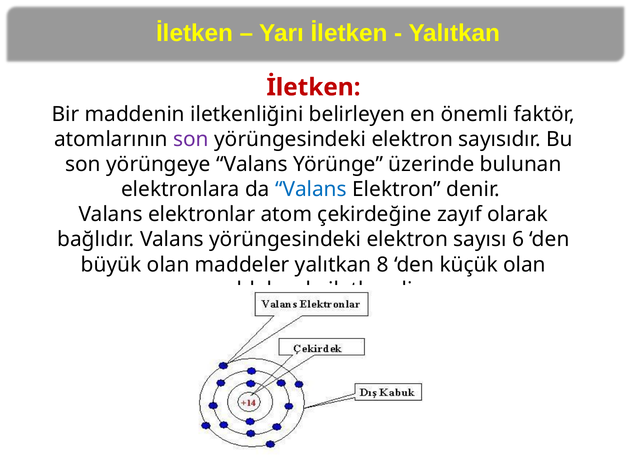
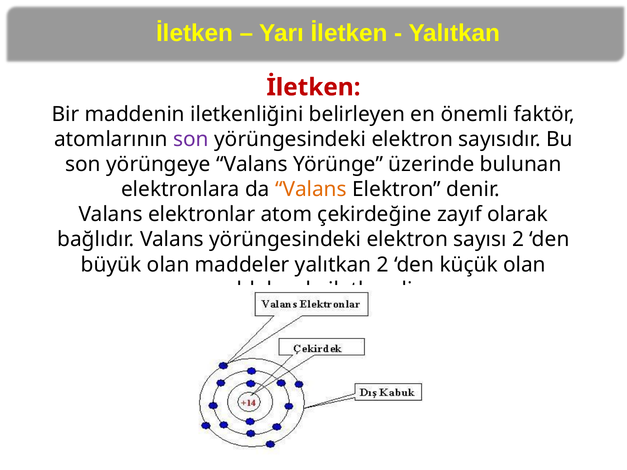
Valans at (311, 190) colour: blue -> orange
sayısı 6: 6 -> 2
yalıtkan 8: 8 -> 2
